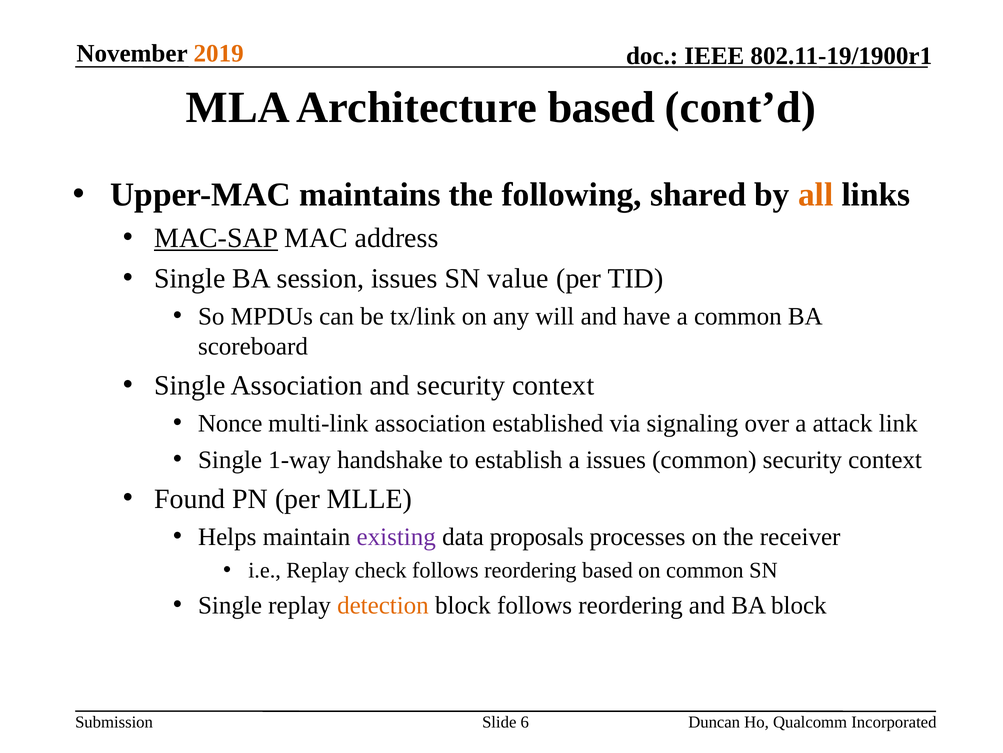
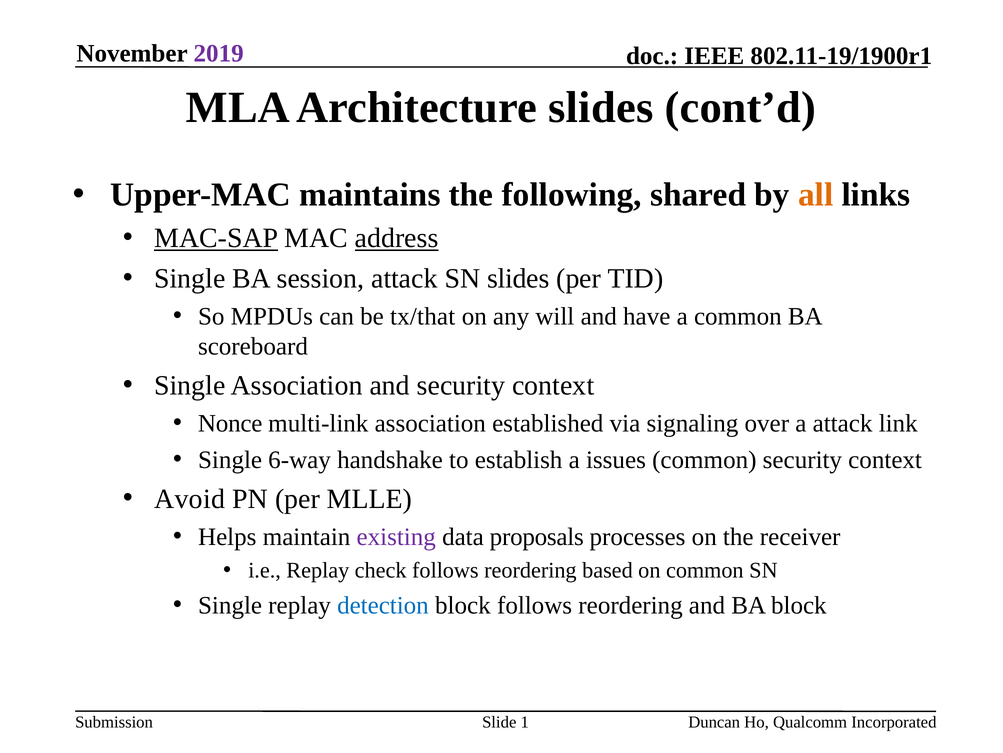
2019 colour: orange -> purple
Architecture based: based -> slides
address underline: none -> present
session issues: issues -> attack
SN value: value -> slides
tx/link: tx/link -> tx/that
1-way: 1-way -> 6-way
Found: Found -> Avoid
detection colour: orange -> blue
6: 6 -> 1
